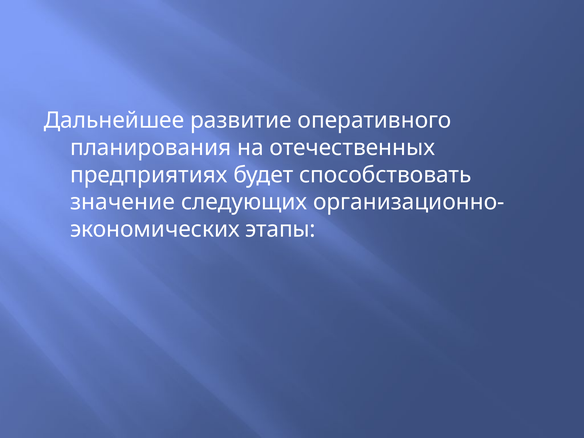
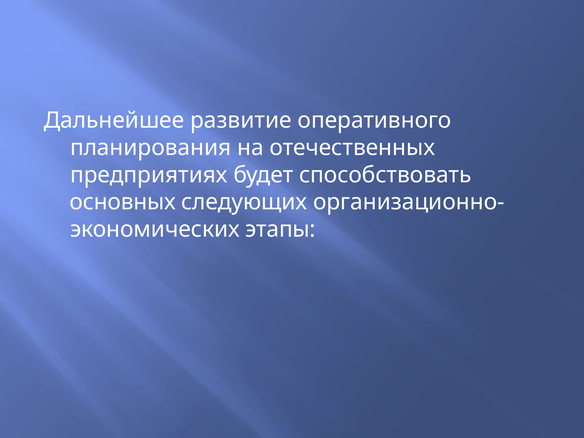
значение: значение -> основных
